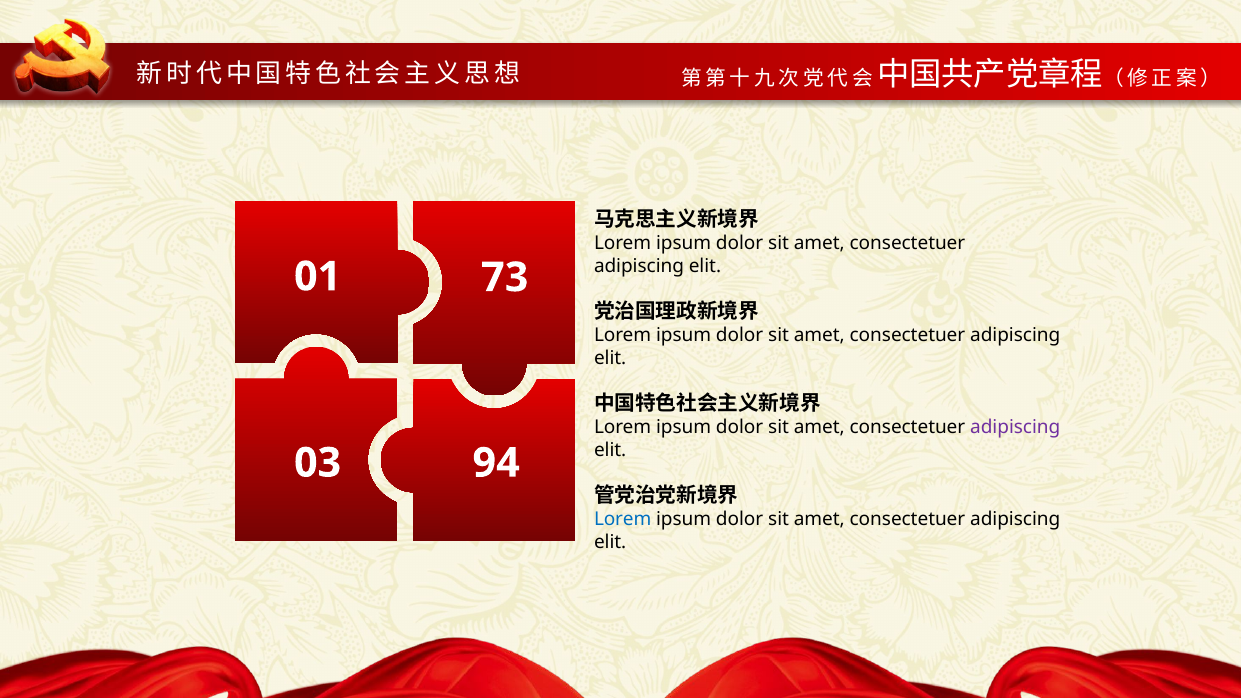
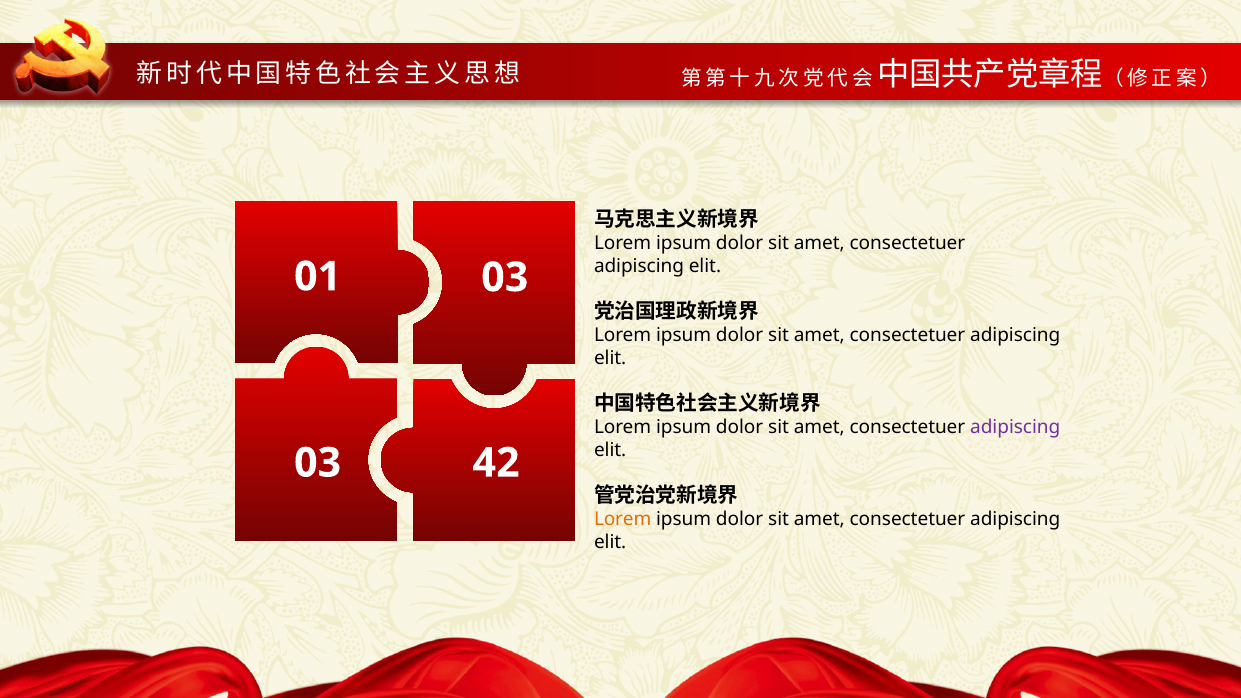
01 73: 73 -> 03
94: 94 -> 42
Lorem at (623, 519) colour: blue -> orange
